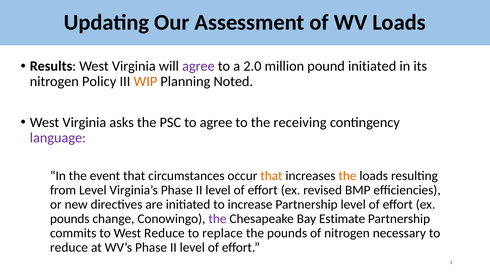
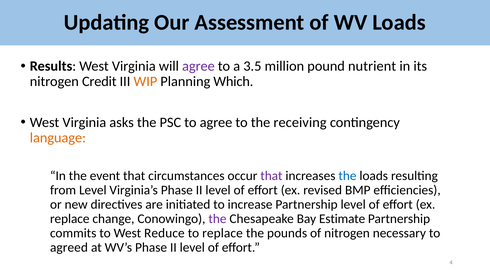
2.0: 2.0 -> 3.5
pound initiated: initiated -> nutrient
Policy: Policy -> Credit
Noted: Noted -> Which
language colour: purple -> orange
that at (271, 176) colour: orange -> purple
the at (347, 176) colour: orange -> blue
pounds at (70, 219): pounds -> replace
reduce at (69, 248): reduce -> agreed
